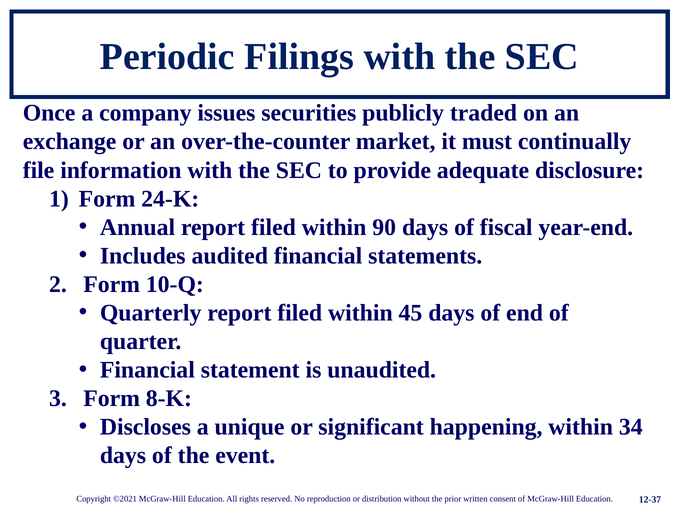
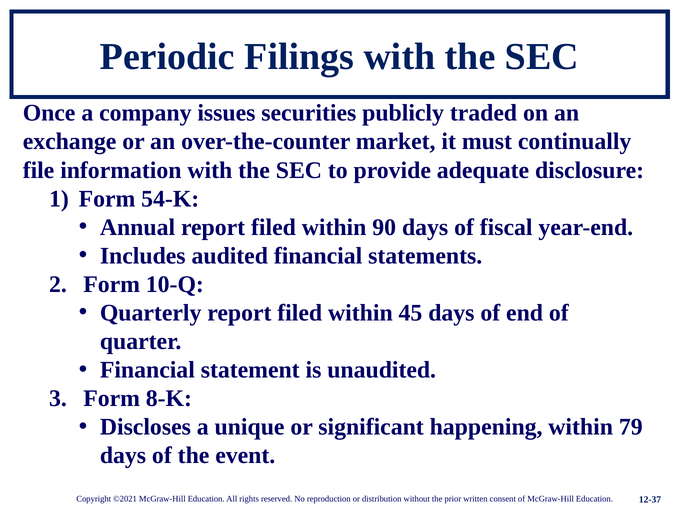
24-K: 24-K -> 54-K
34: 34 -> 79
